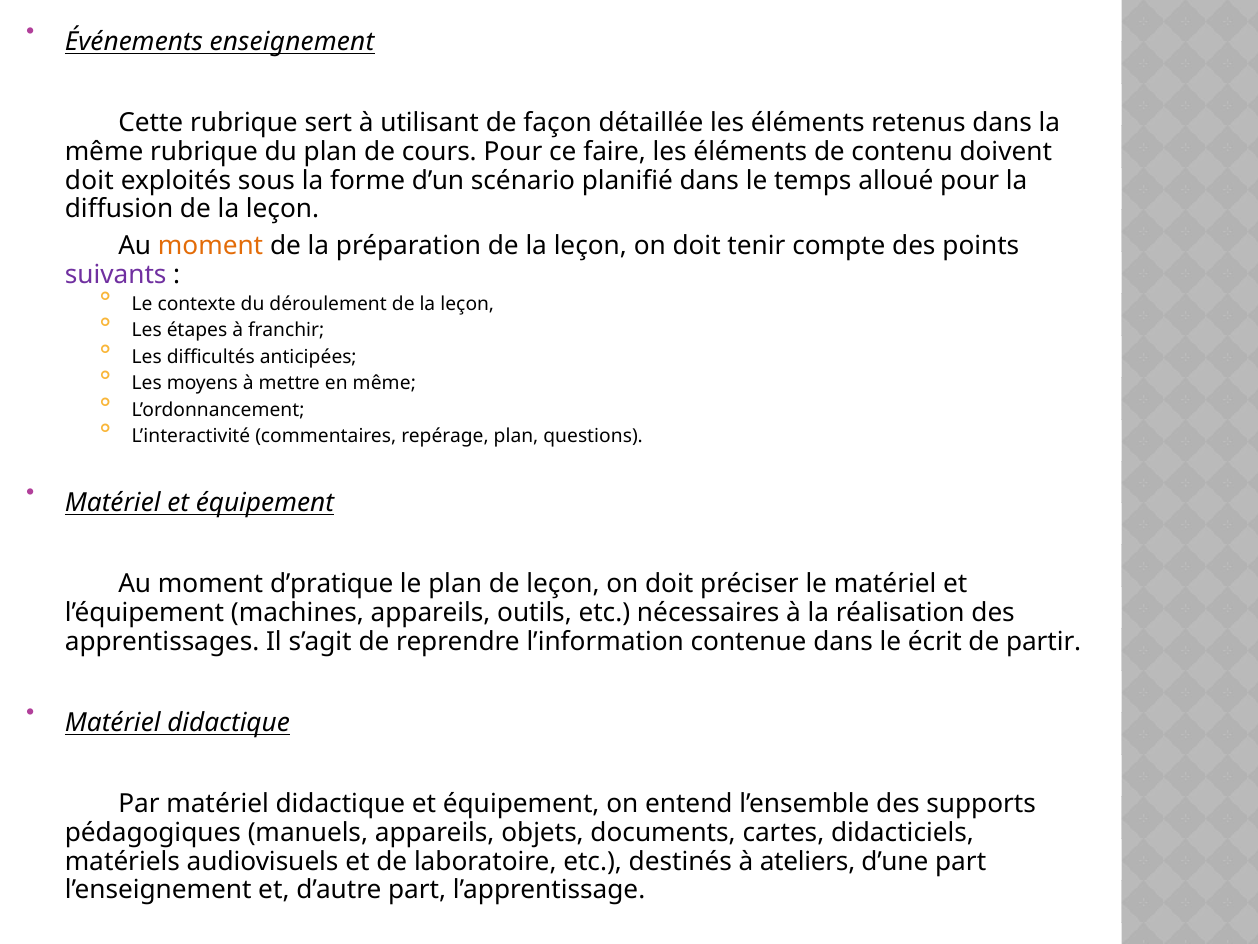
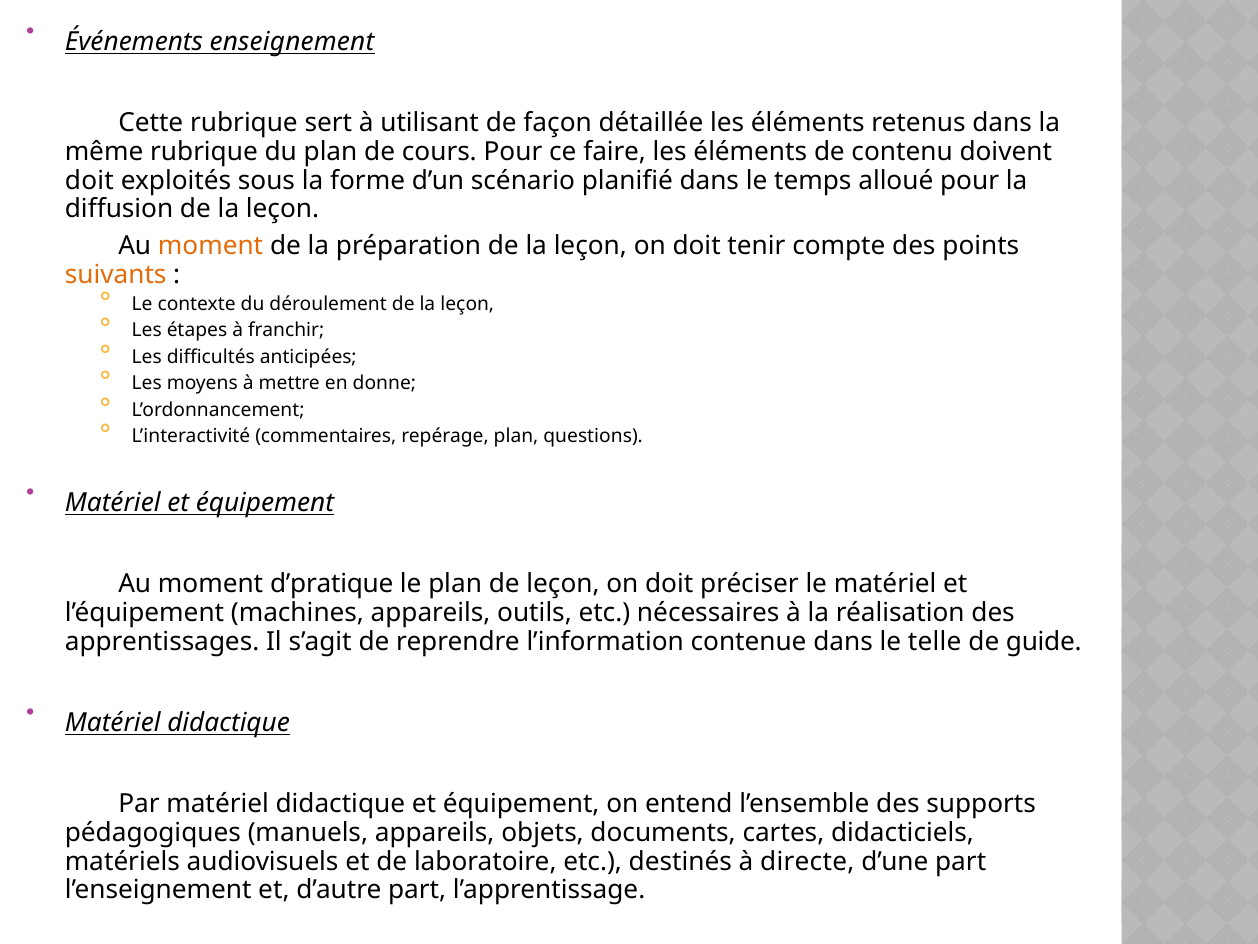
suivants colour: purple -> orange
en même: même -> donne
écrit: écrit -> telle
partir: partir -> guide
ateliers: ateliers -> directe
